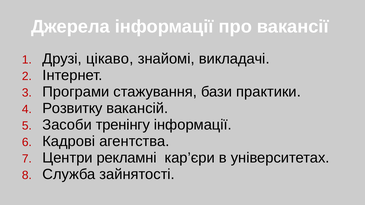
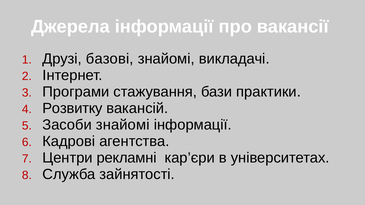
цікаво: цікаво -> базові
Засоби тренінгу: тренінгу -> знайомі
